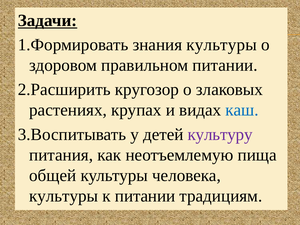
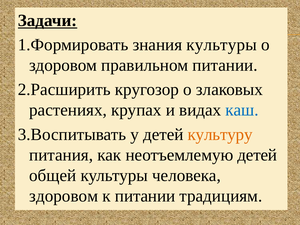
культуру colour: purple -> orange
неотъемлемую пища: пища -> детей
культуры at (64, 196): культуры -> здоровом
